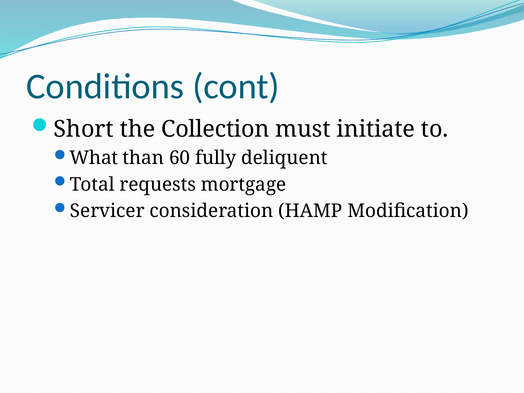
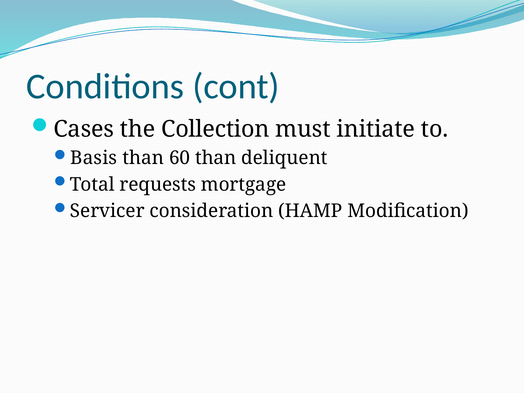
Short: Short -> Cases
What: What -> Basis
60 fully: fully -> than
